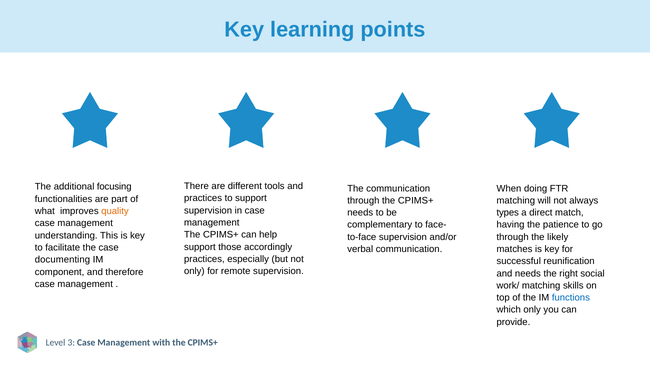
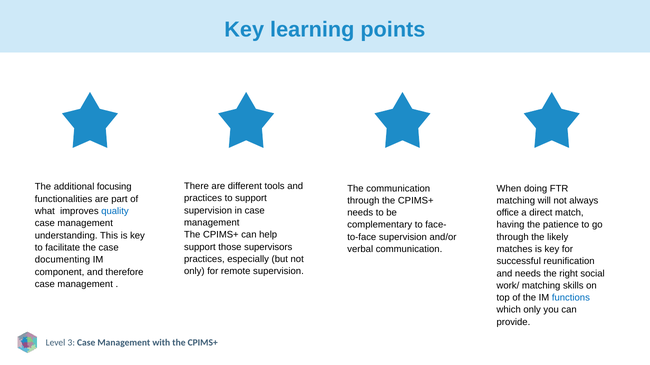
quality colour: orange -> blue
types: types -> office
accordingly: accordingly -> supervisors
